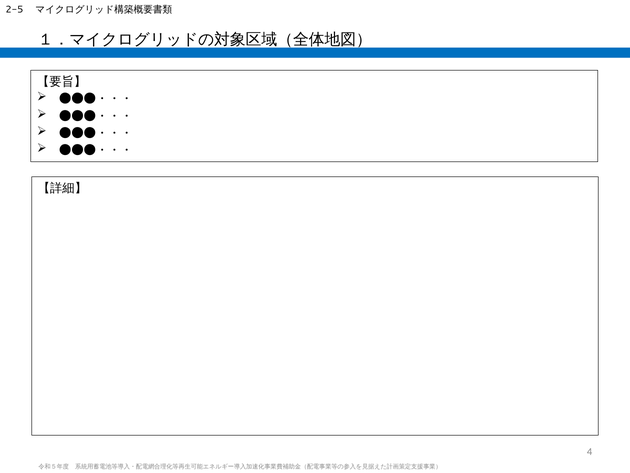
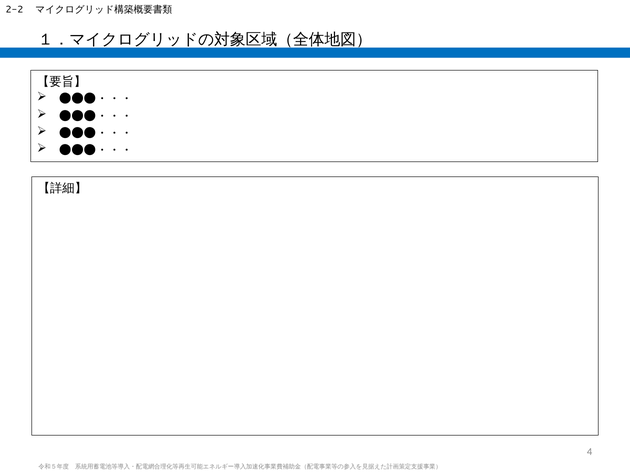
2-5: 2-5 -> 2-2
